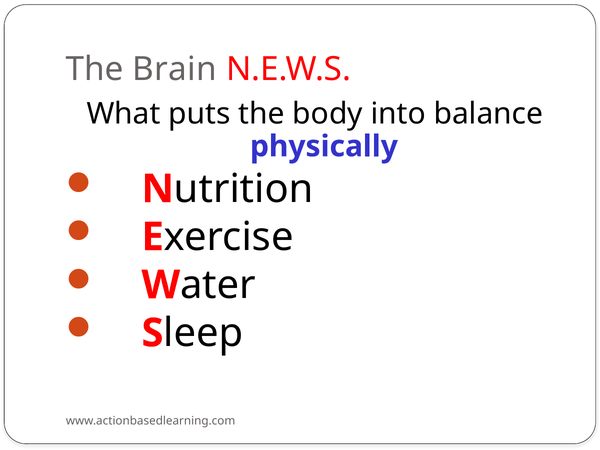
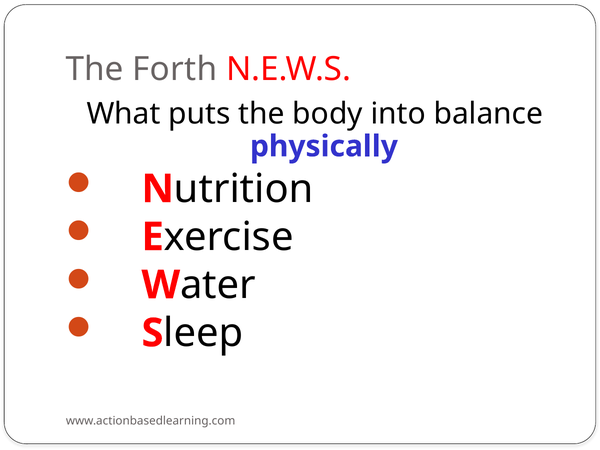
Brain: Brain -> Forth
